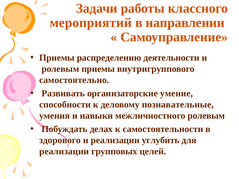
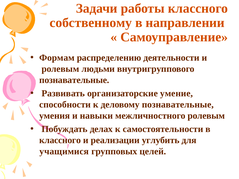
мероприятий: мероприятий -> собственному
Приемы at (57, 58): Приемы -> Формам
ролевым приемы: приемы -> людьми
самостоятельно at (74, 80): самостоятельно -> познавательные
здорового at (60, 140): здорового -> классного
реализации at (64, 152): реализации -> учащимися
